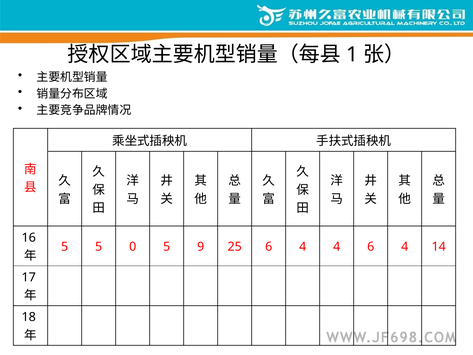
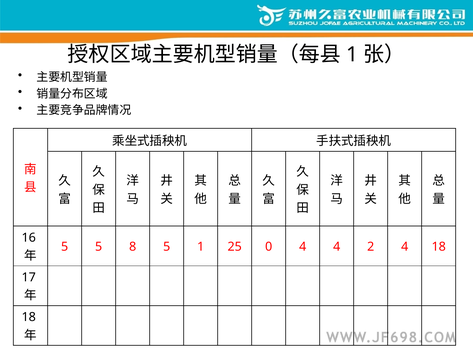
0: 0 -> 8
5 9: 9 -> 1
25 6: 6 -> 0
4 6: 6 -> 2
4 14: 14 -> 18
